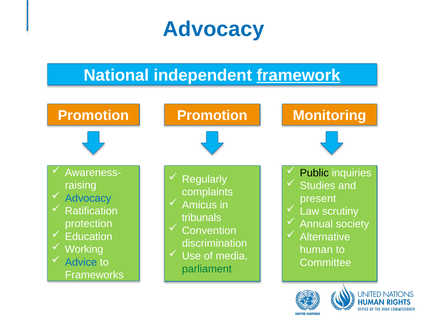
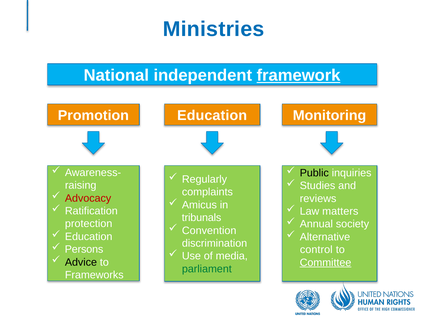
Advocacy at (214, 29): Advocacy -> Ministries
Promotion Promotion: Promotion -> Education
Advocacy at (88, 198) colour: blue -> red
present: present -> reviews
scrutiny: scrutiny -> matters
Working: Working -> Persons
human: human -> control
Advice colour: blue -> black
Committee underline: none -> present
